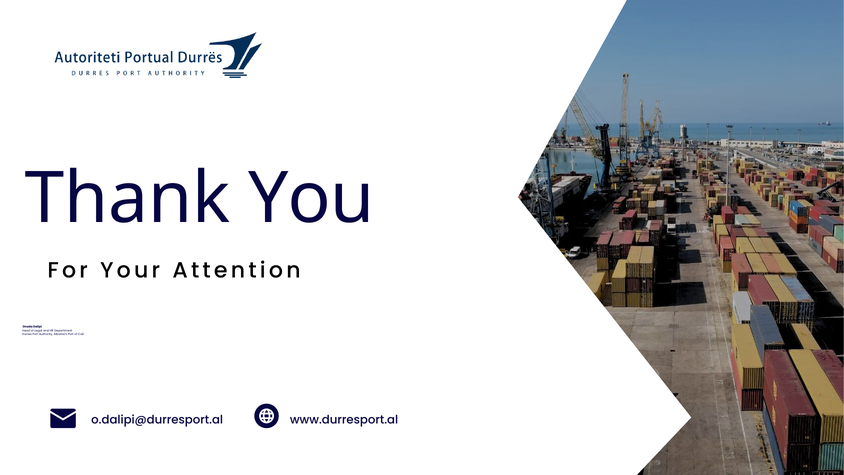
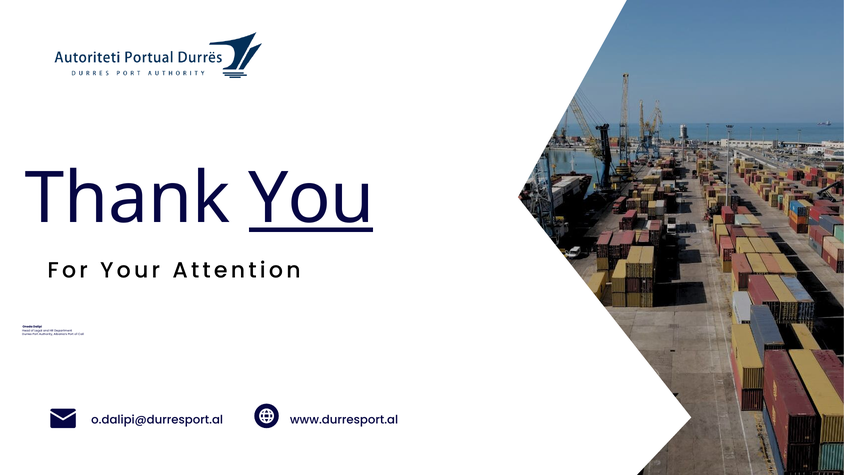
You underline: none -> present
